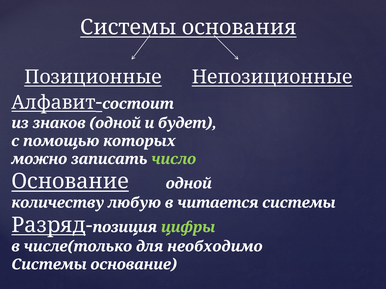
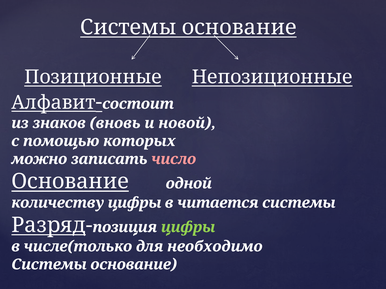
основания at (239, 27): основания -> основание
знаков одной: одной -> вновь
будет: будет -> новой
число colour: light green -> pink
количеству любую: любую -> цифры
